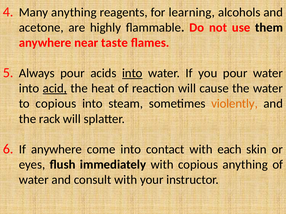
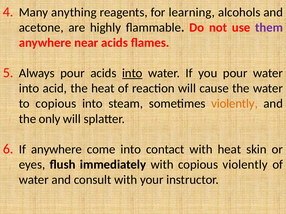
them colour: black -> purple
near taste: taste -> acids
acid underline: present -> none
rack: rack -> only
with each: each -> heat
copious anything: anything -> violently
